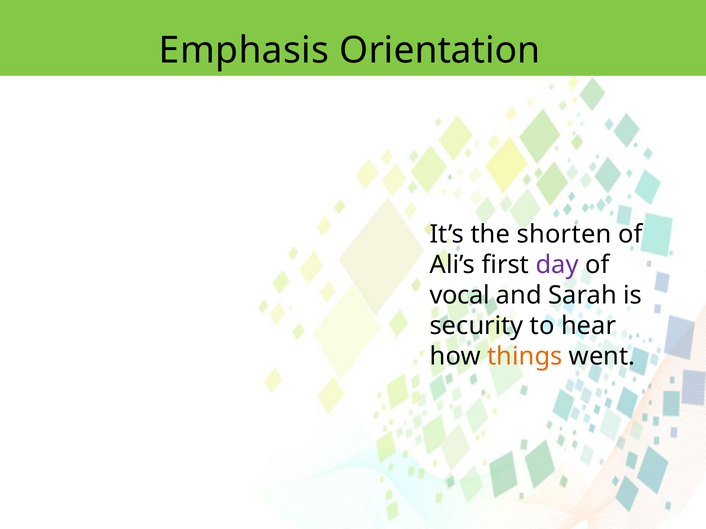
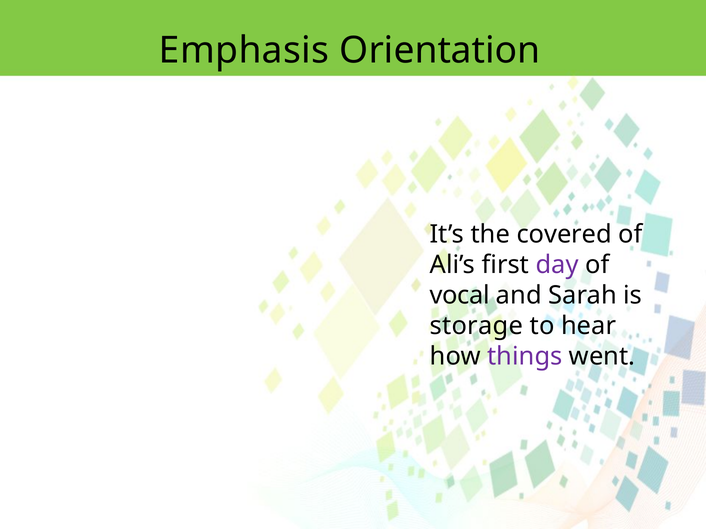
shorten: shorten -> covered
security: security -> storage
things colour: orange -> purple
